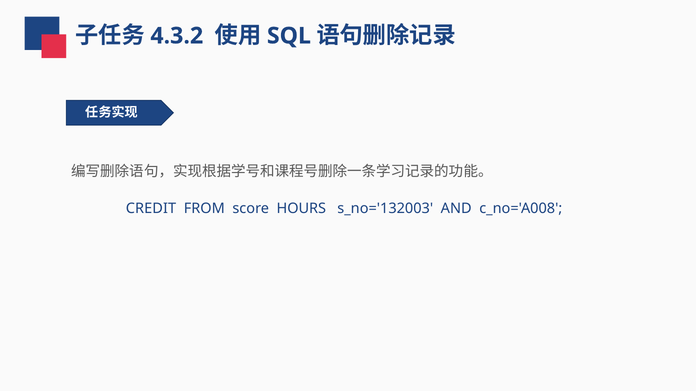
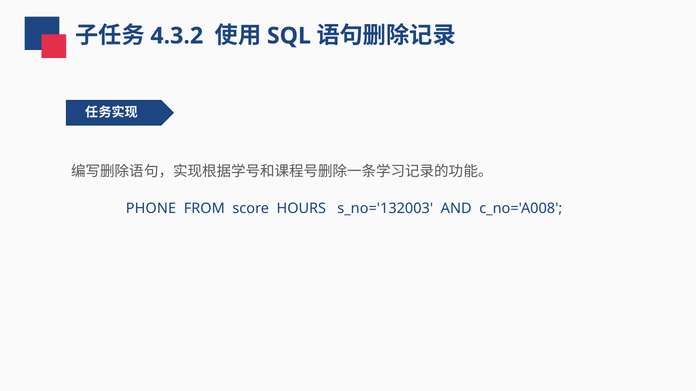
CREDIT: CREDIT -> PHONE
